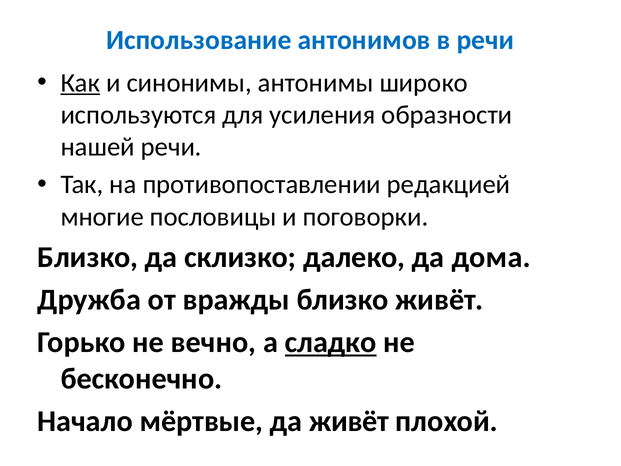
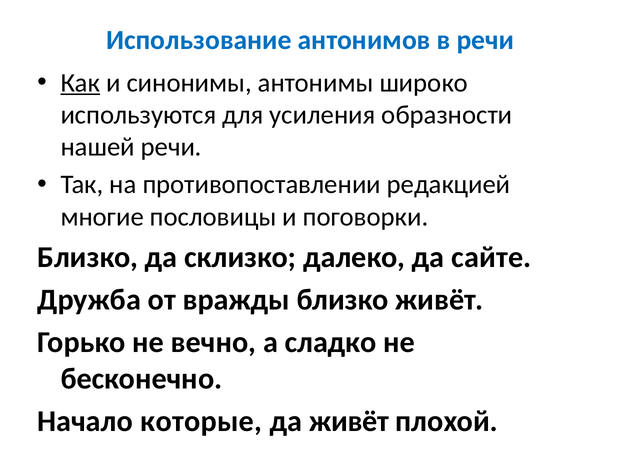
дома: дома -> сайте
сладко underline: present -> none
мёртвые: мёртвые -> которые
